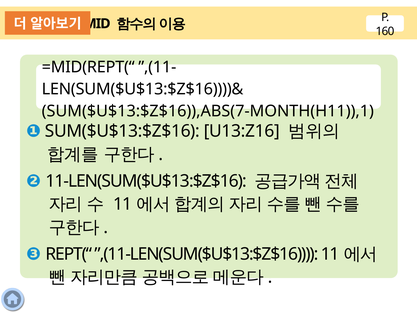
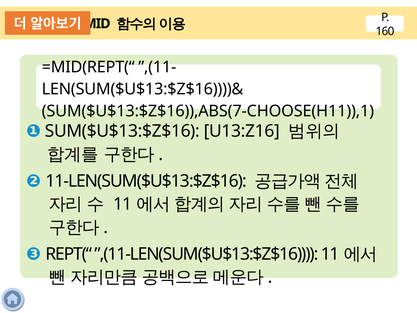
SUM($U$13:$Z$16)),ABS(7-MONTH(H11)),1: SUM($U$13:$Z$16)),ABS(7-MONTH(H11)),1 -> SUM($U$13:$Z$16)),ABS(7-CHOOSE(H11)),1
